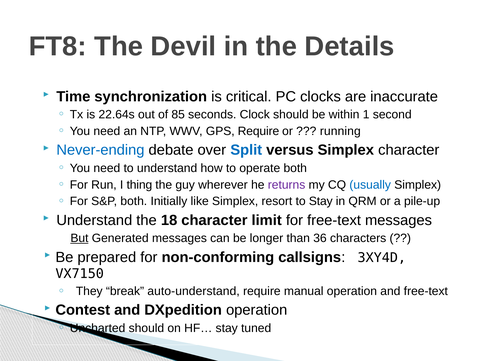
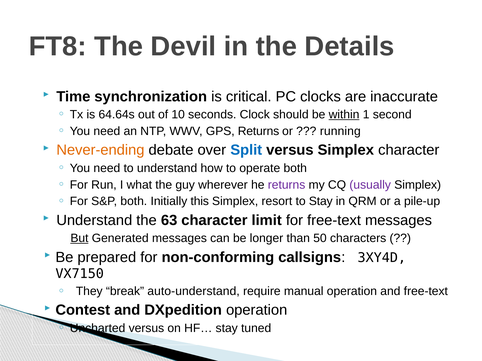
22.64s: 22.64s -> 64.64s
85: 85 -> 10
within underline: none -> present
GPS Require: Require -> Returns
Never-ending colour: blue -> orange
thing: thing -> what
usually colour: blue -> purple
like: like -> this
18: 18 -> 63
36: 36 -> 50
Uncharted should: should -> versus
